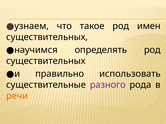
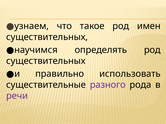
речи colour: orange -> purple
